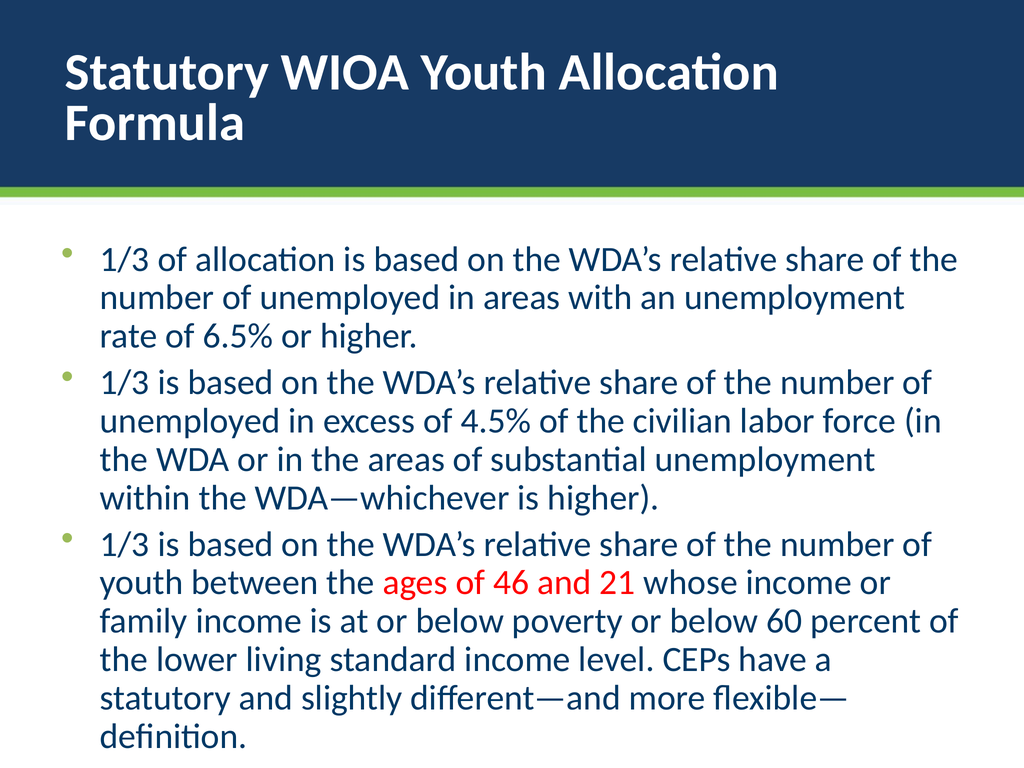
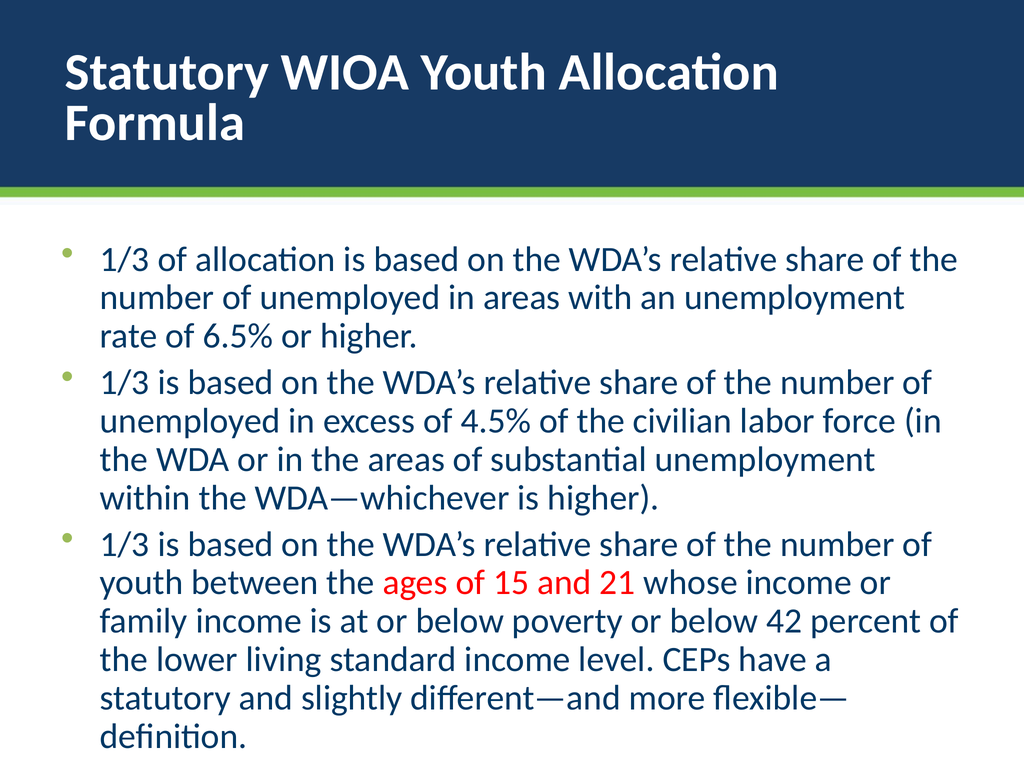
46: 46 -> 15
60: 60 -> 42
